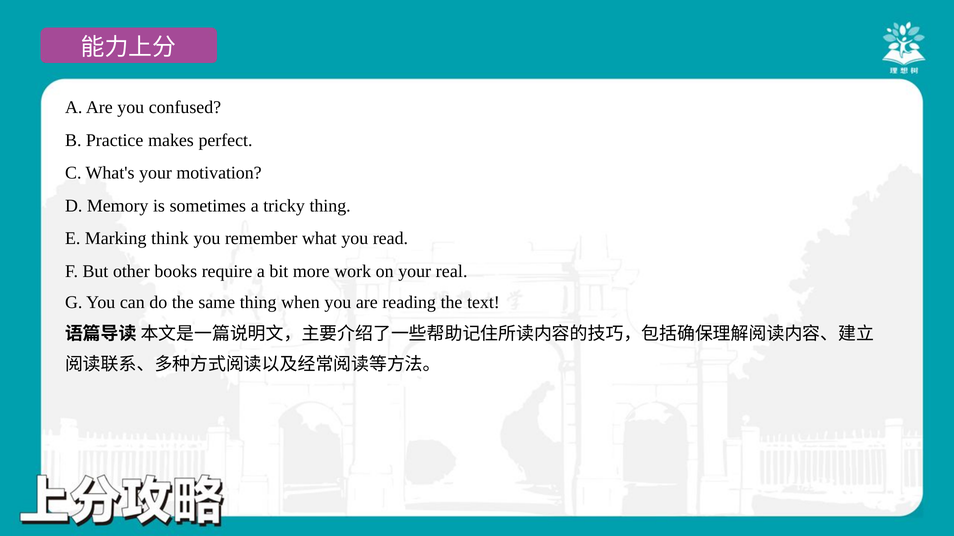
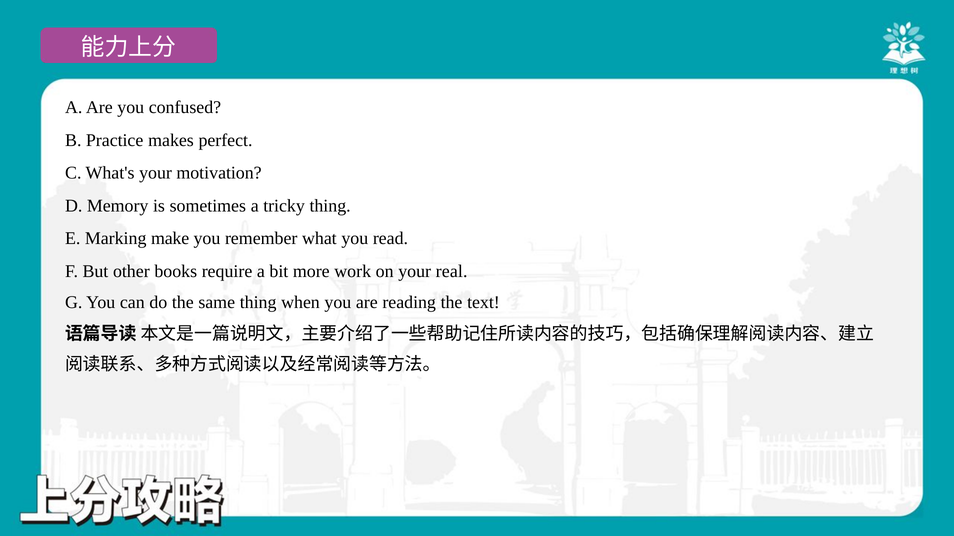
think: think -> make
